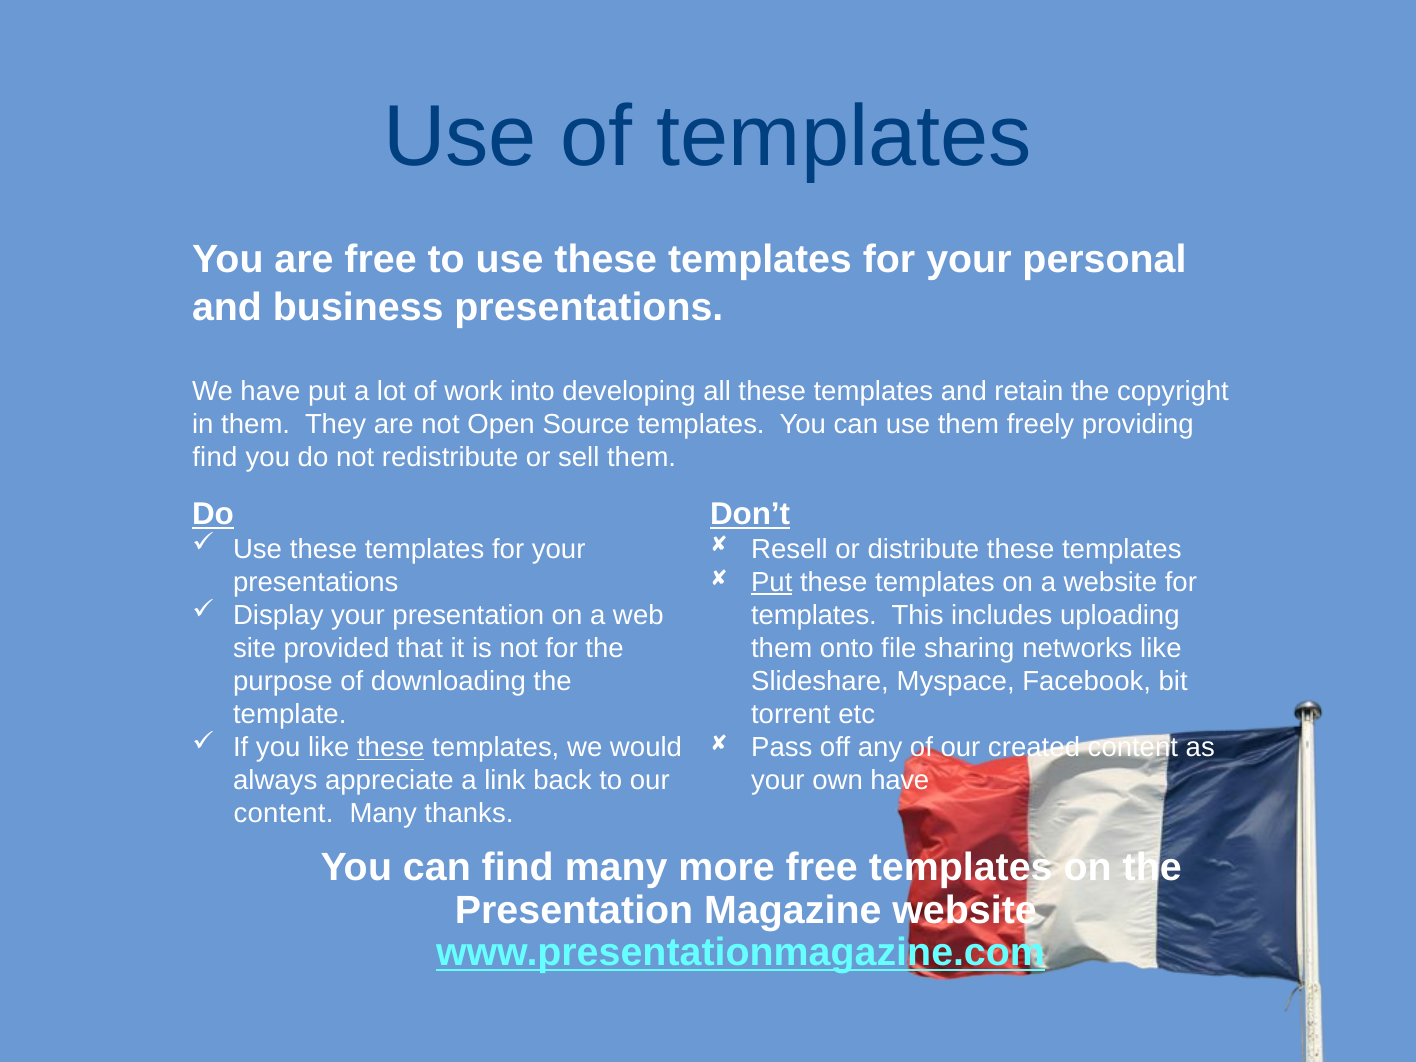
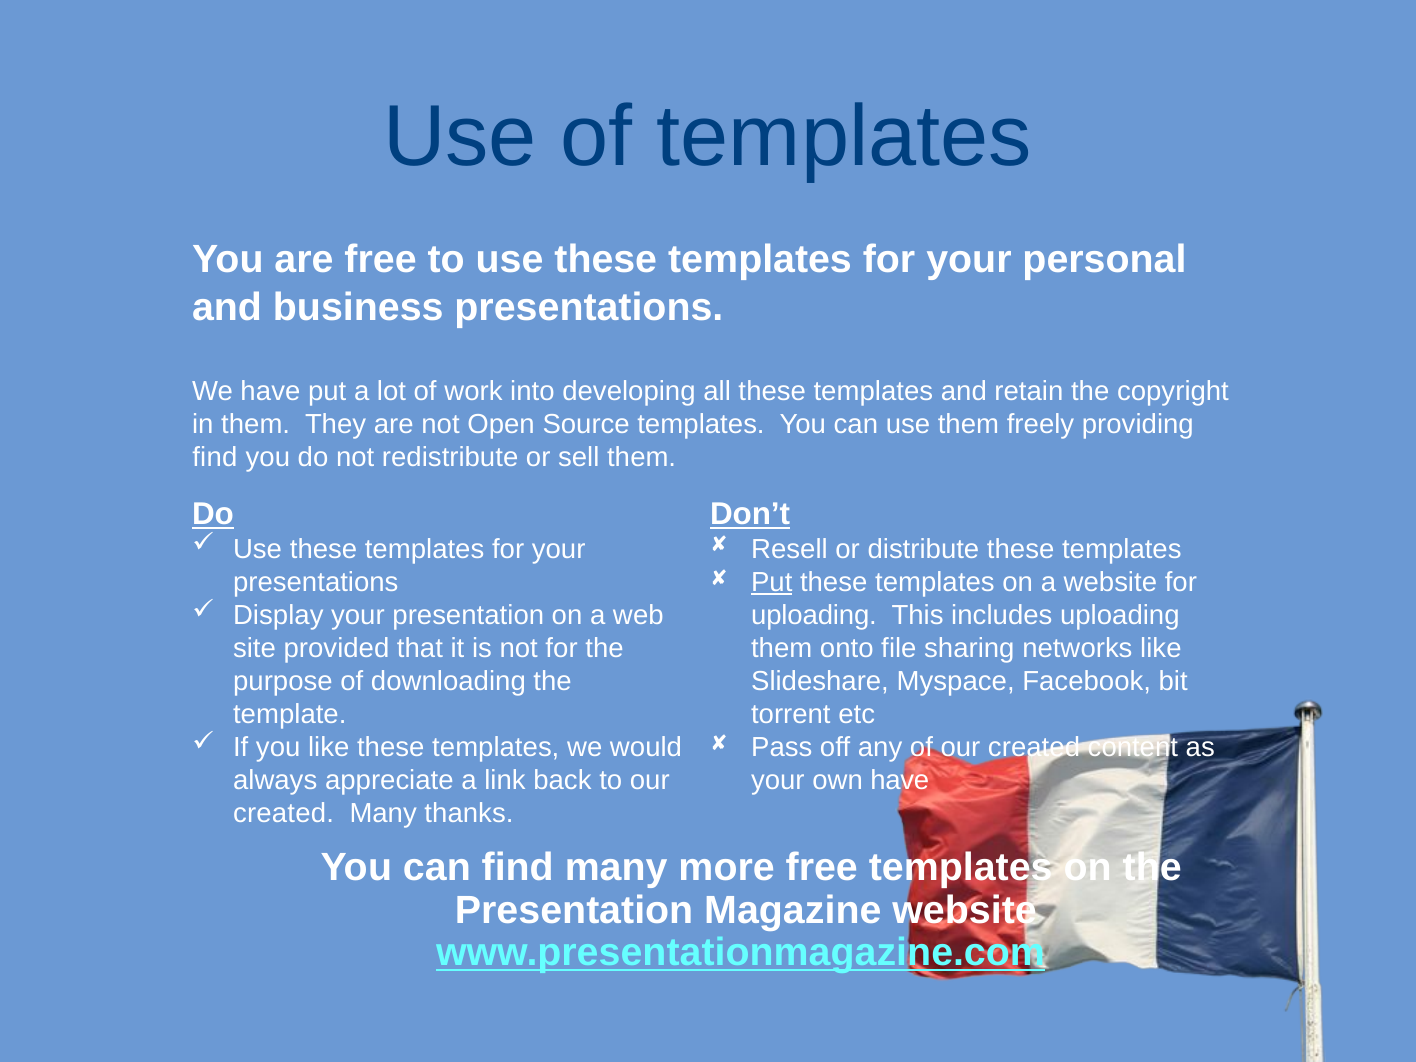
templates at (814, 616): templates -> uploading
these at (391, 748) underline: present -> none
content at (283, 814): content -> created
